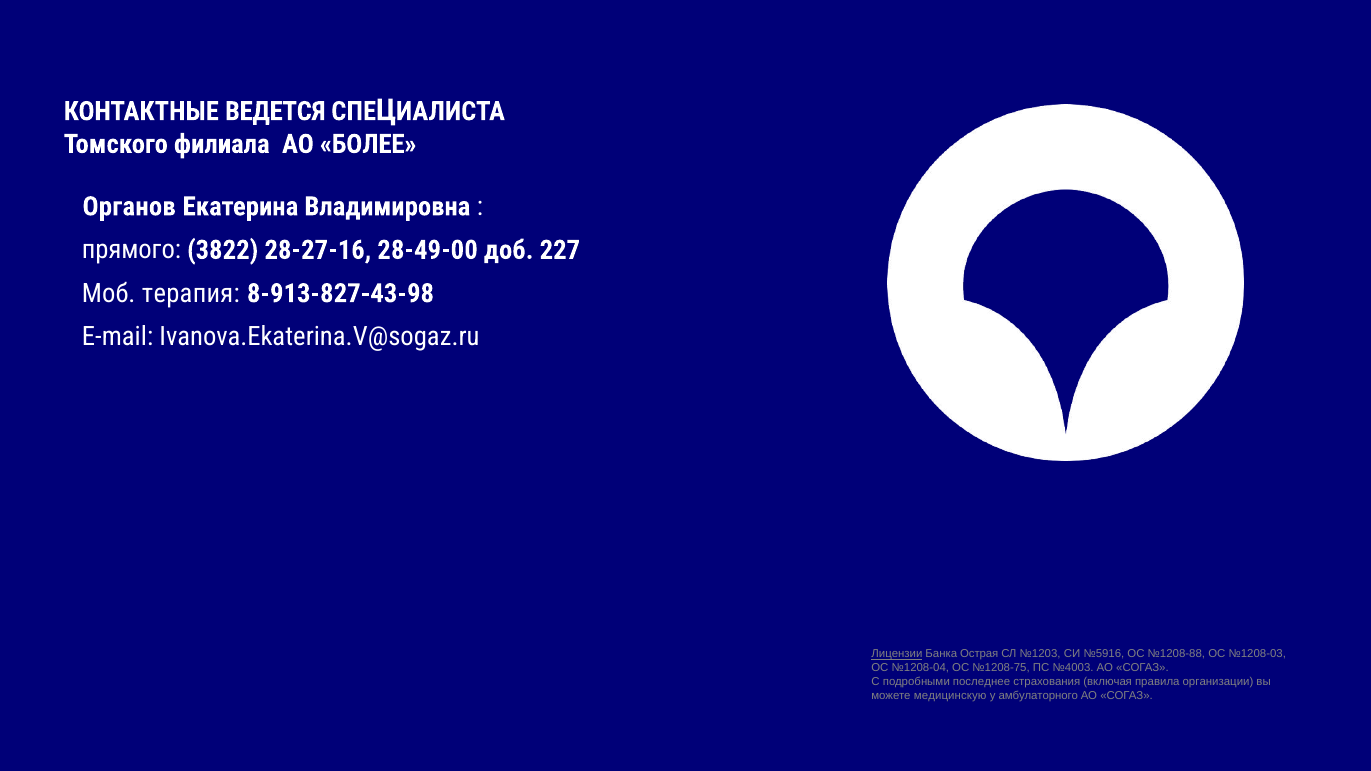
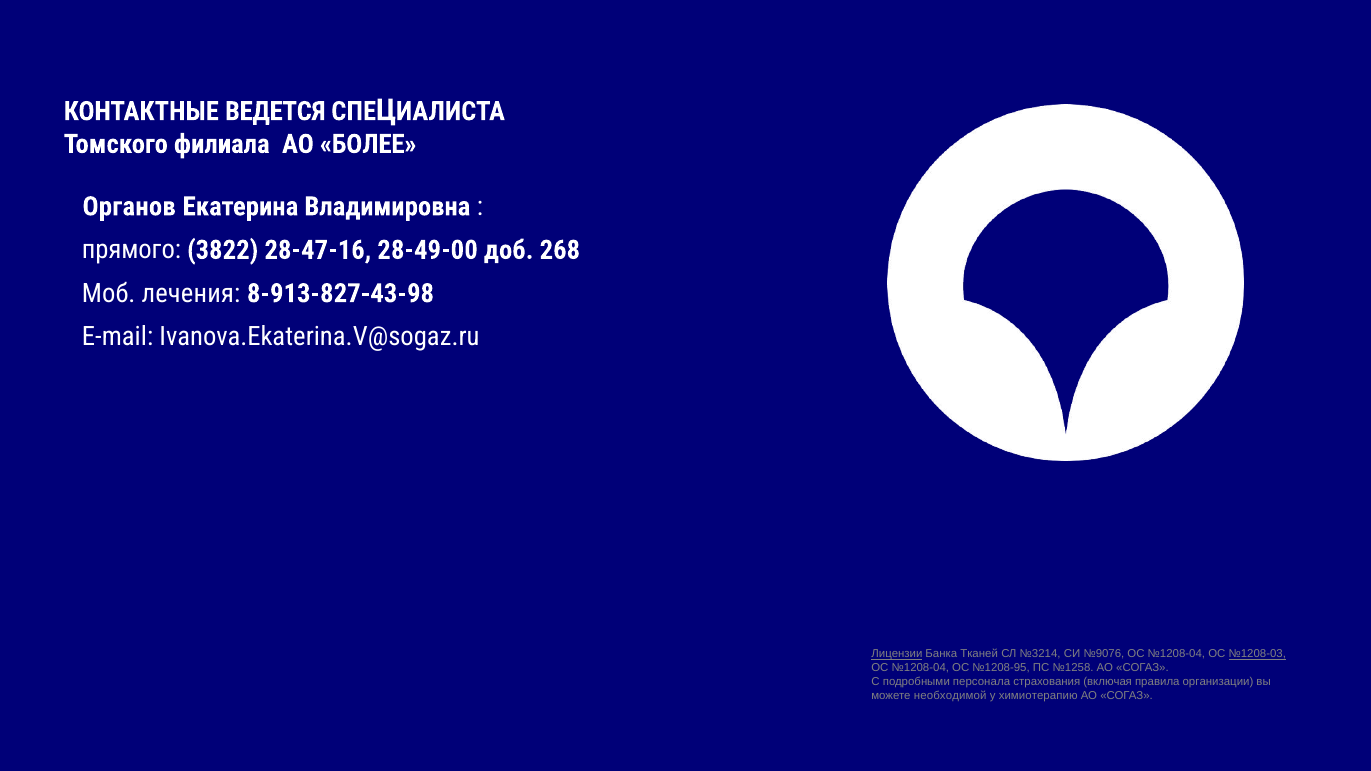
28-27-16: 28-27-16 -> 28-47-16
227: 227 -> 268
терапия: терапия -> лечения
Острая: Острая -> Тканей
№1203: №1203 -> №3214
№5916: №5916 -> №9076
№1208-88 at (1176, 654): №1208-88 -> №1208-04
№1208-03 underline: none -> present
№1208-75: №1208-75 -> №1208-95
№4003: №4003 -> №1258
последнее: последнее -> персонала
медицинскую: медицинскую -> необходимой
амбулаторного: амбулаторного -> химиотерапию
